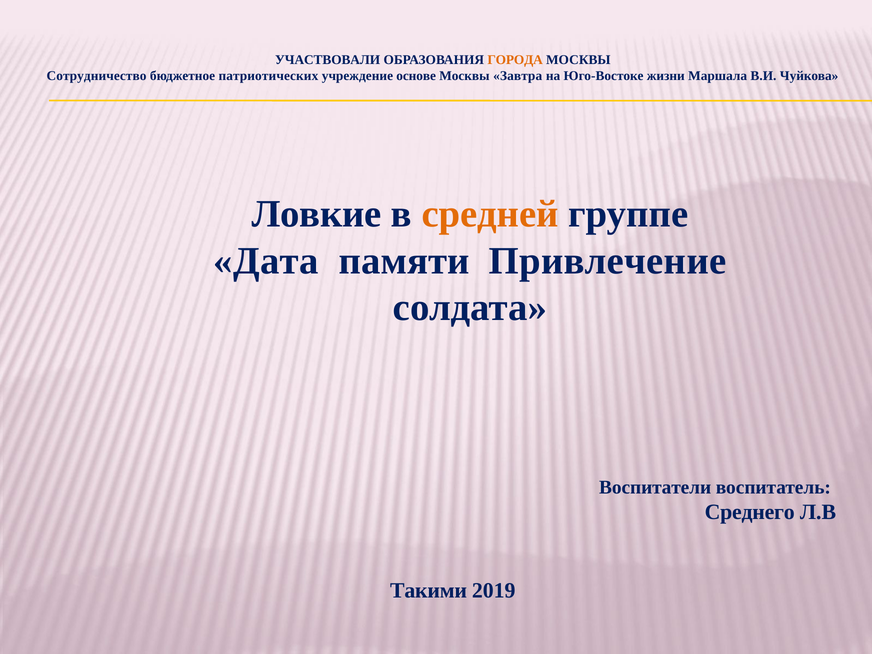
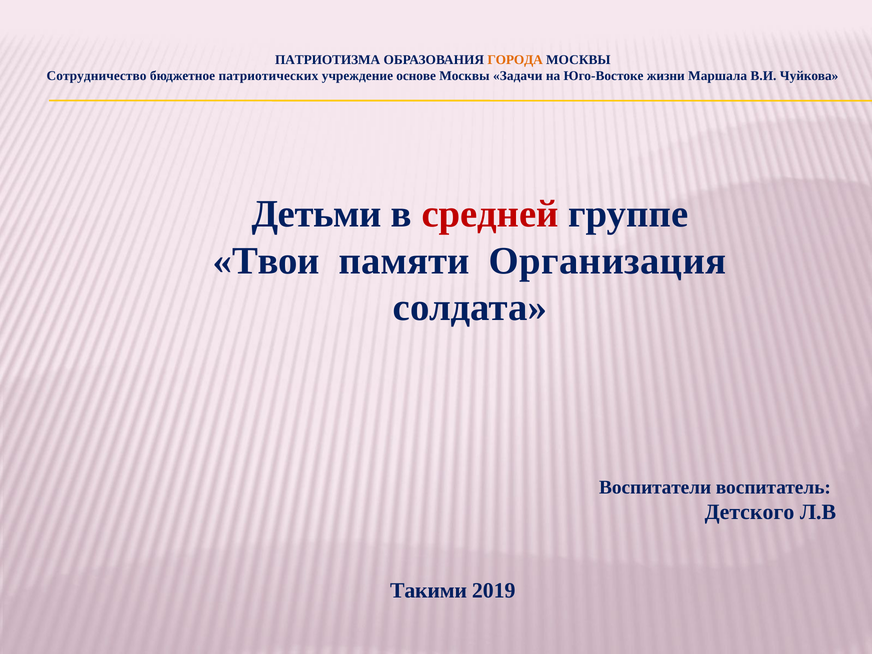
УЧАСТВОВАЛИ: УЧАСТВОВАЛИ -> ПАТРИОТИЗМА
Завтра: Завтра -> Задачи
Ловкие: Ловкие -> Детьми
средней colour: orange -> red
Дата: Дата -> Твои
Привлечение: Привлечение -> Организация
Среднего: Среднего -> Детского
